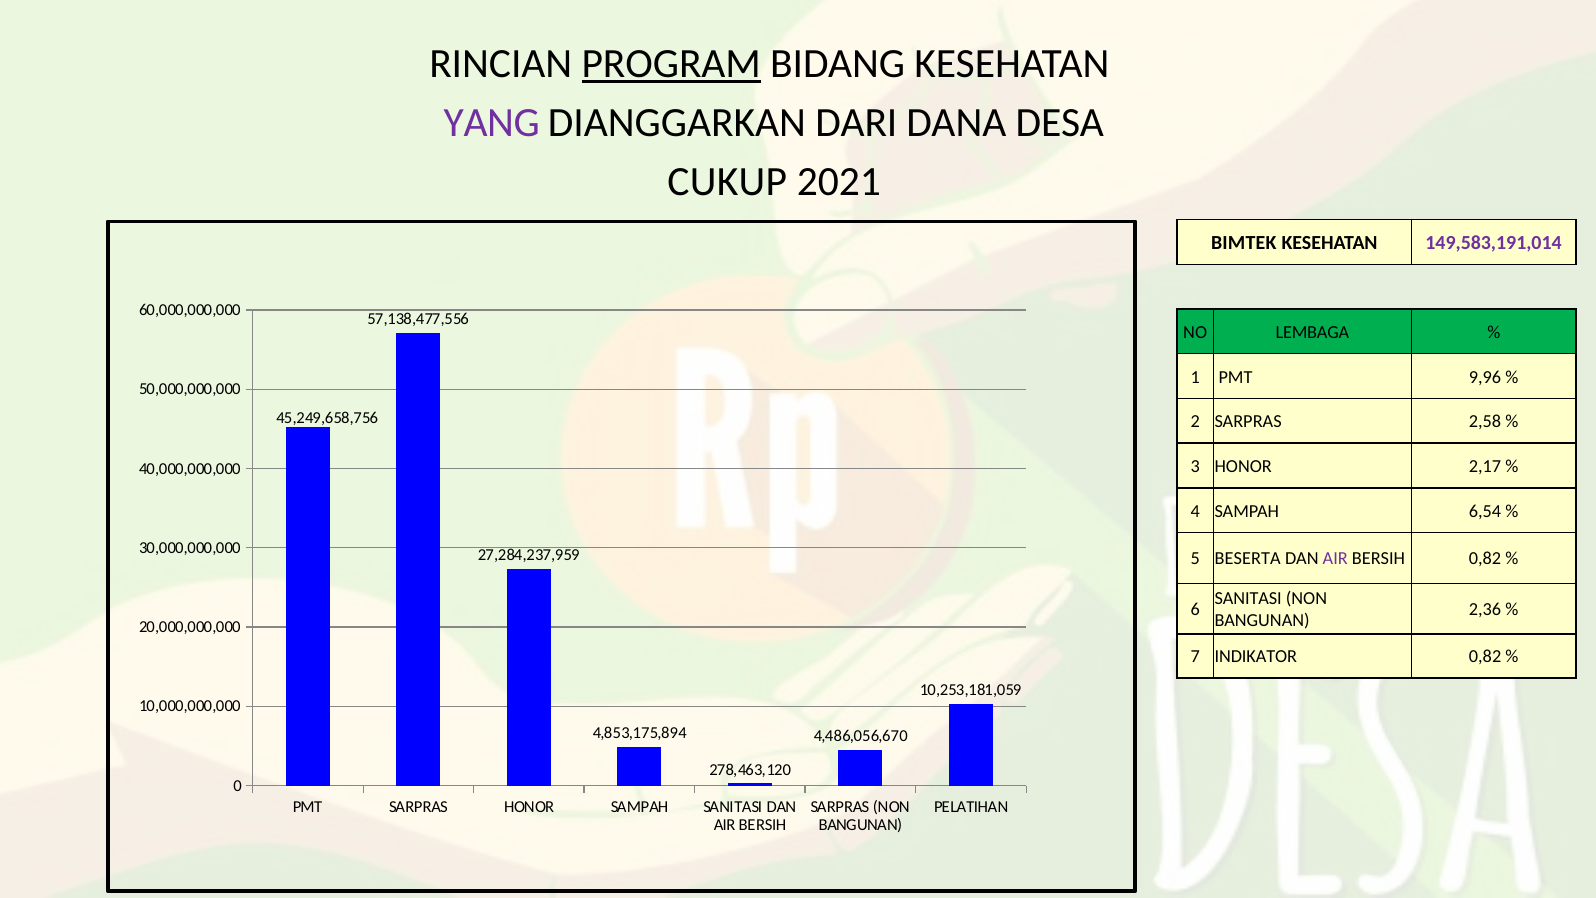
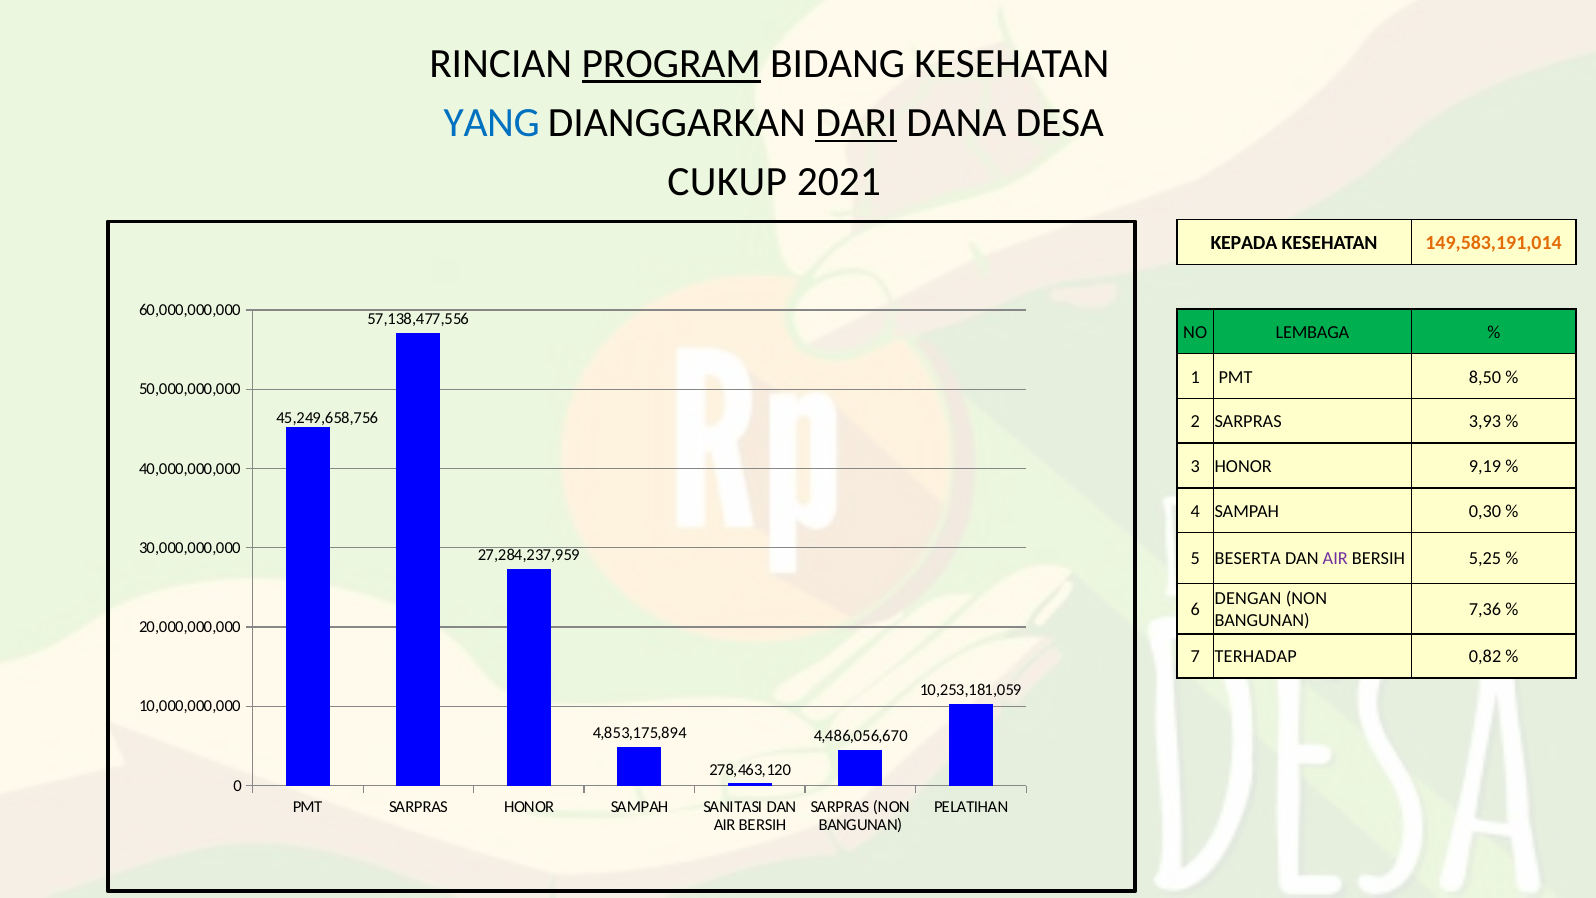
YANG colour: purple -> blue
DARI underline: none -> present
BIMTEK: BIMTEK -> KEPADA
149,583,191,014 colour: purple -> orange
9,96: 9,96 -> 8,50
2,58: 2,58 -> 3,93
2,17: 2,17 -> 9,19
6,54: 6,54 -> 0,30
BERSIH 0,82: 0,82 -> 5,25
SANITASI at (1248, 598): SANITASI -> DENGAN
2,36: 2,36 -> 7,36
INDIKATOR: INDIKATOR -> TERHADAP
